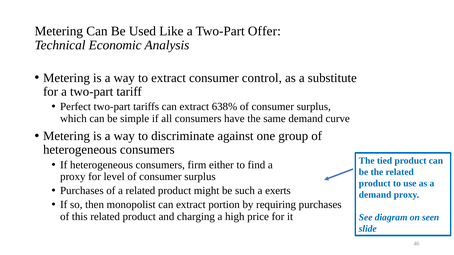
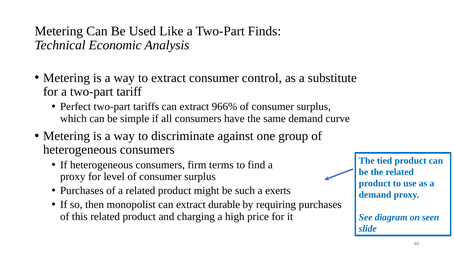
Offer: Offer -> Finds
638%: 638% -> 966%
either: either -> terms
portion: portion -> durable
